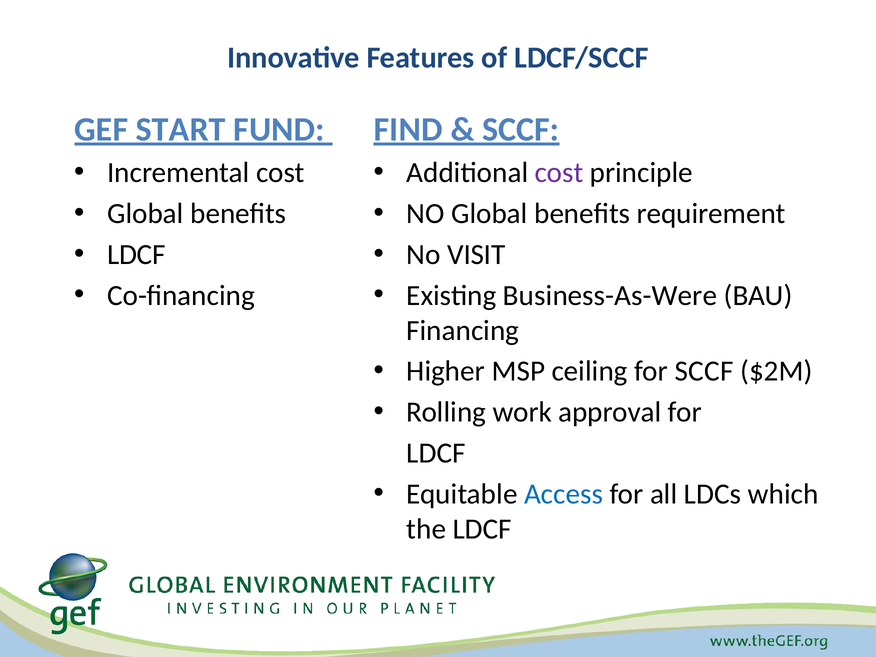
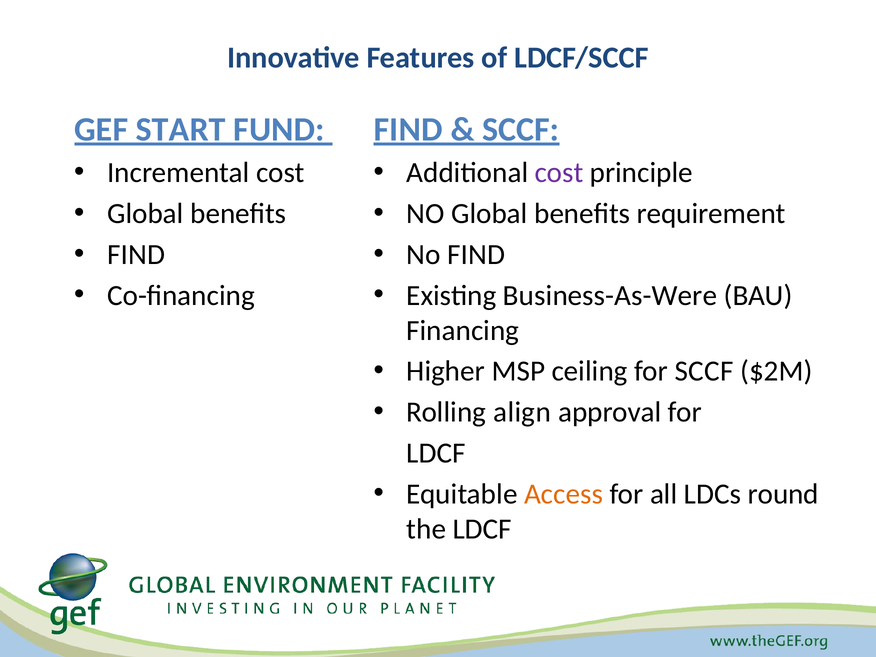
LDCF at (136, 255): LDCF -> FIND
No VISIT: VISIT -> FIND
work: work -> align
Access colour: blue -> orange
which: which -> round
